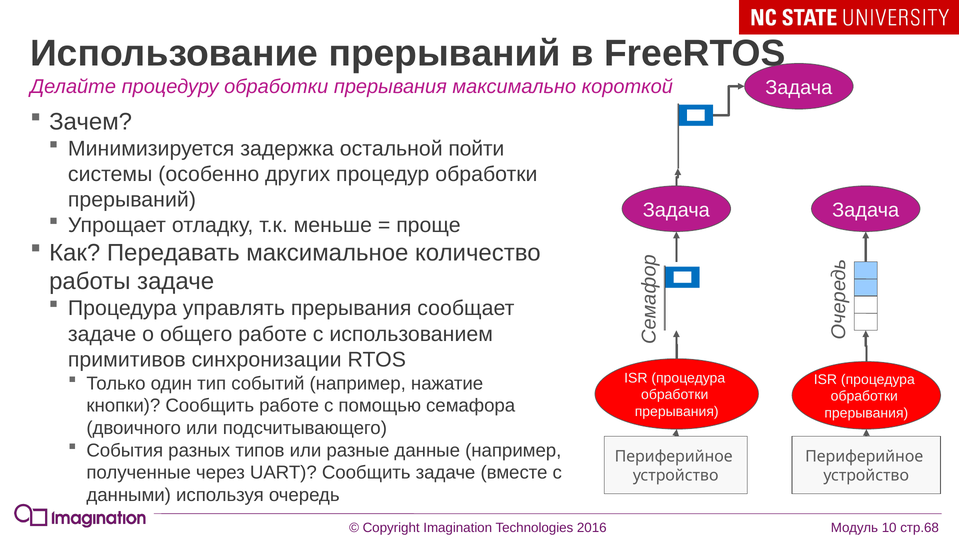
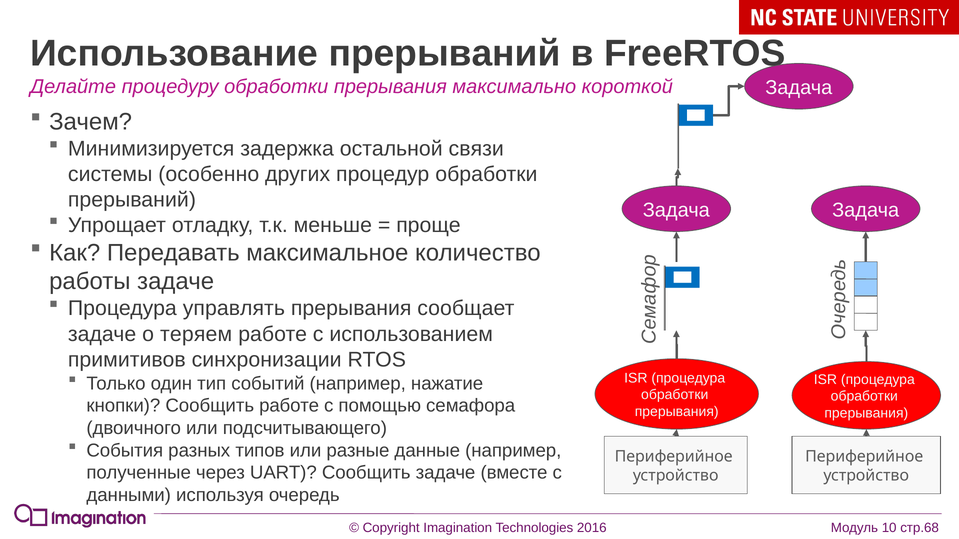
пойти: пойти -> связи
общего: общего -> теряем
